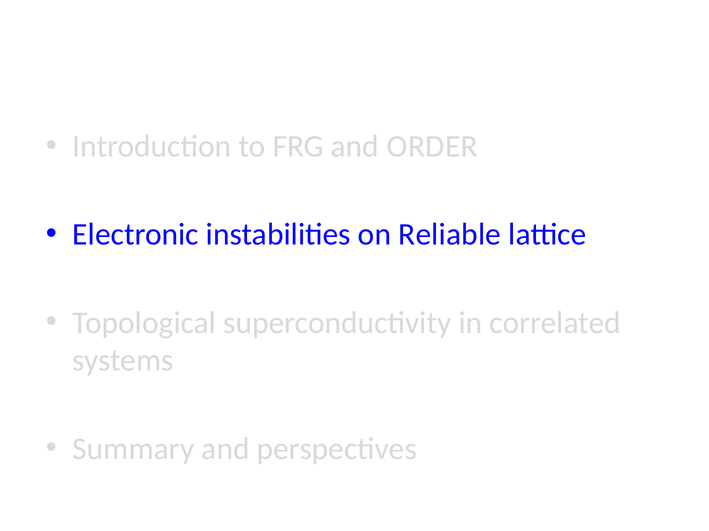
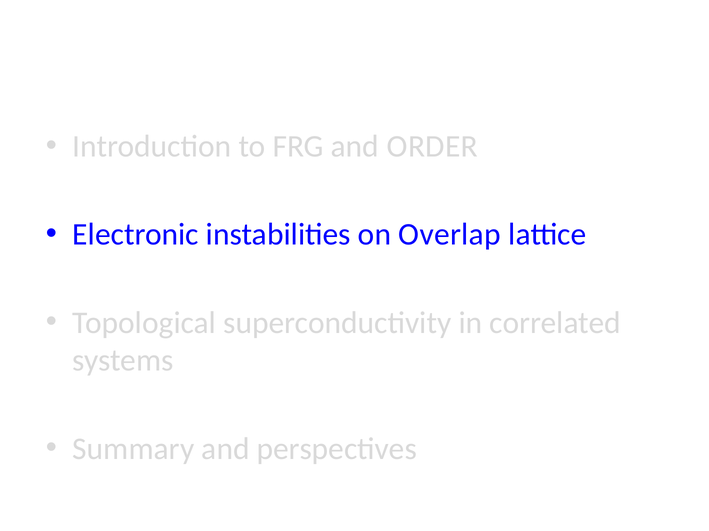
Reliable: Reliable -> Overlap
